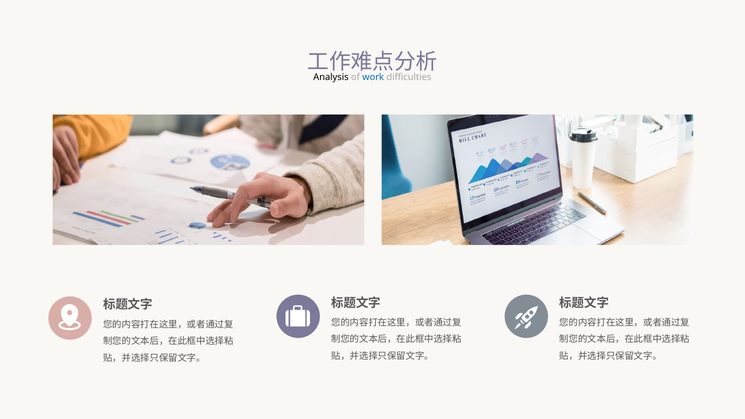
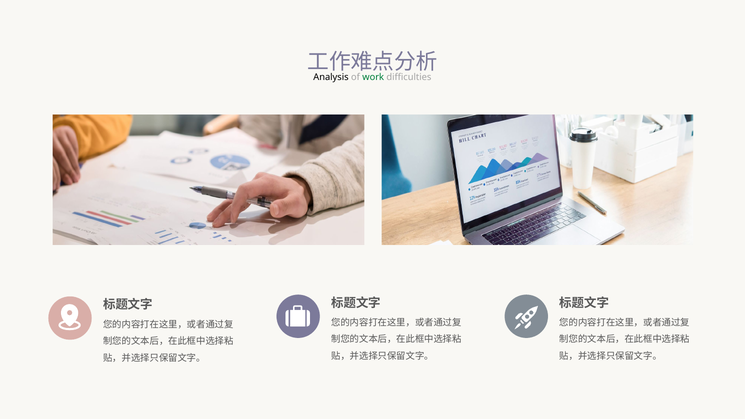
work colour: blue -> green
